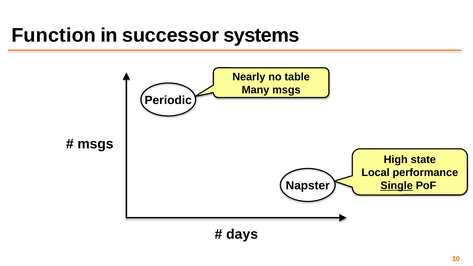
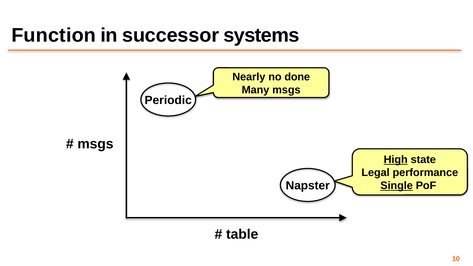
table: table -> done
High underline: none -> present
Local: Local -> Legal
days: days -> table
